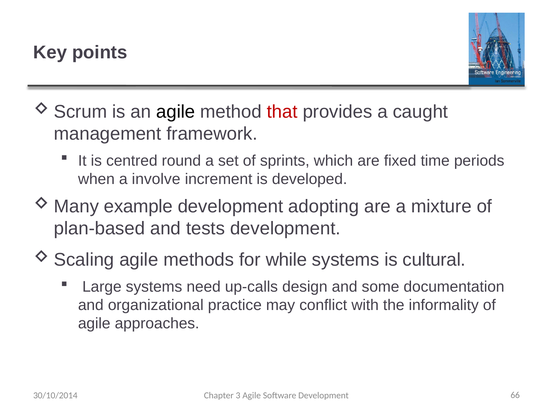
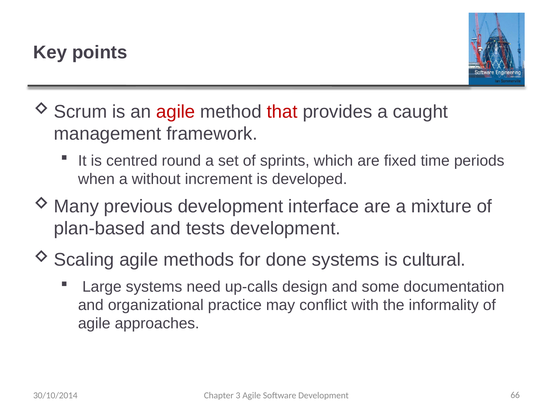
agile at (176, 112) colour: black -> red
involve: involve -> without
example: example -> previous
adopting: adopting -> interface
while: while -> done
